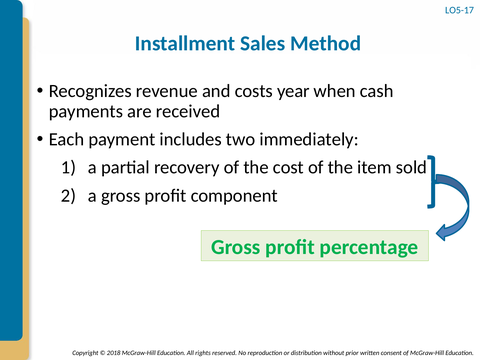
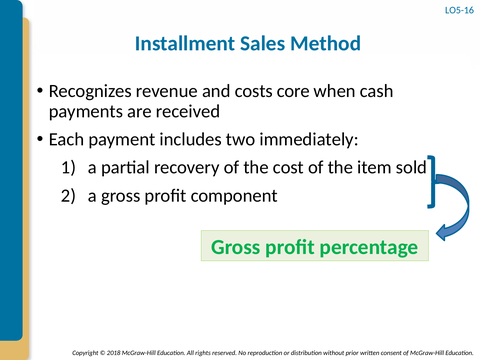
LO5-17: LO5-17 -> LO5-16
year: year -> core
